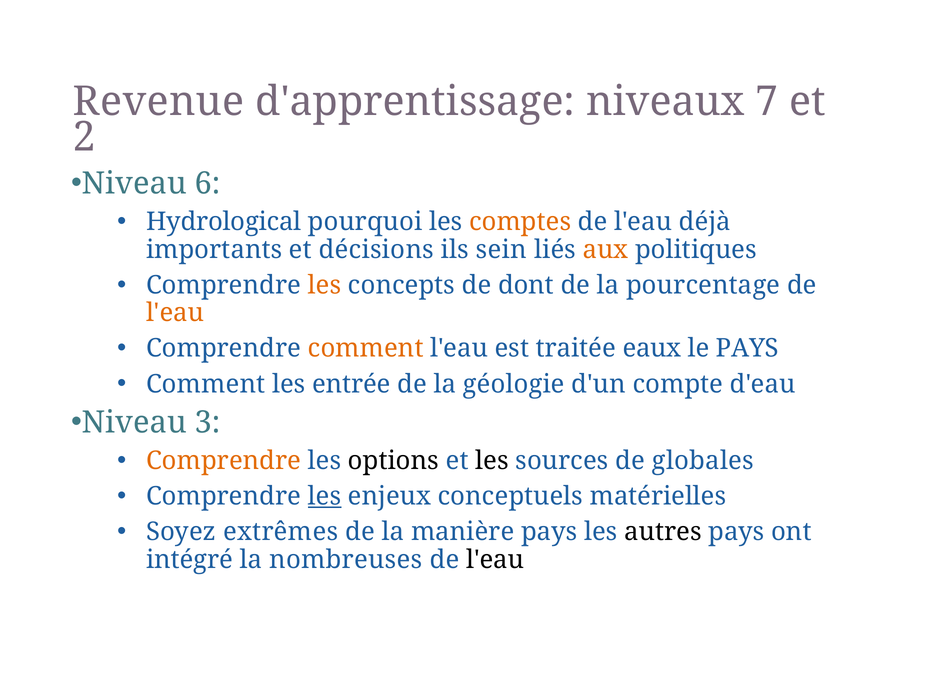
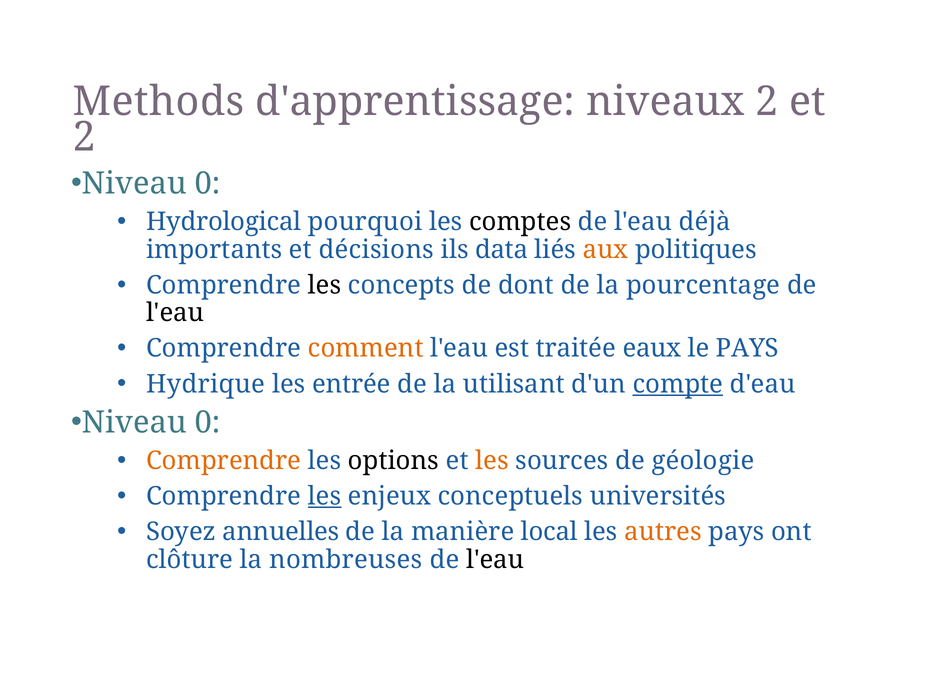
Revenue: Revenue -> Methods
niveaux 7: 7 -> 2
6 at (208, 183): 6 -> 0
comptes colour: orange -> black
sein: sein -> data
les at (325, 285) colour: orange -> black
l'eau at (175, 313) colour: orange -> black
Comment at (206, 384): Comment -> Hydrique
géologie: géologie -> utilisant
compte underline: none -> present
3 at (208, 422): 3 -> 0
les at (492, 460) colour: black -> orange
globales: globales -> géologie
matérielles: matérielles -> universités
extrêmes: extrêmes -> annuelles
manière pays: pays -> local
autres colour: black -> orange
intégré: intégré -> clôture
